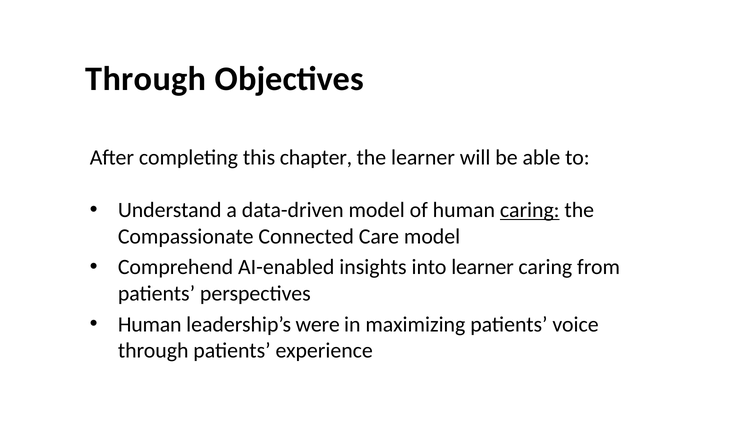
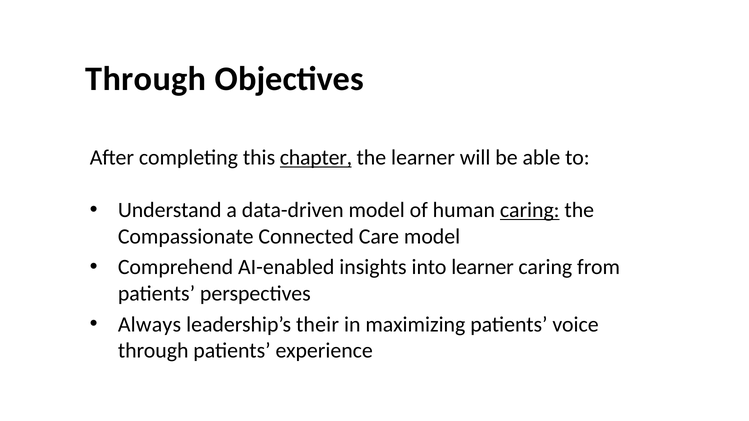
chapter underline: none -> present
Human at (150, 325): Human -> Always
were: were -> their
